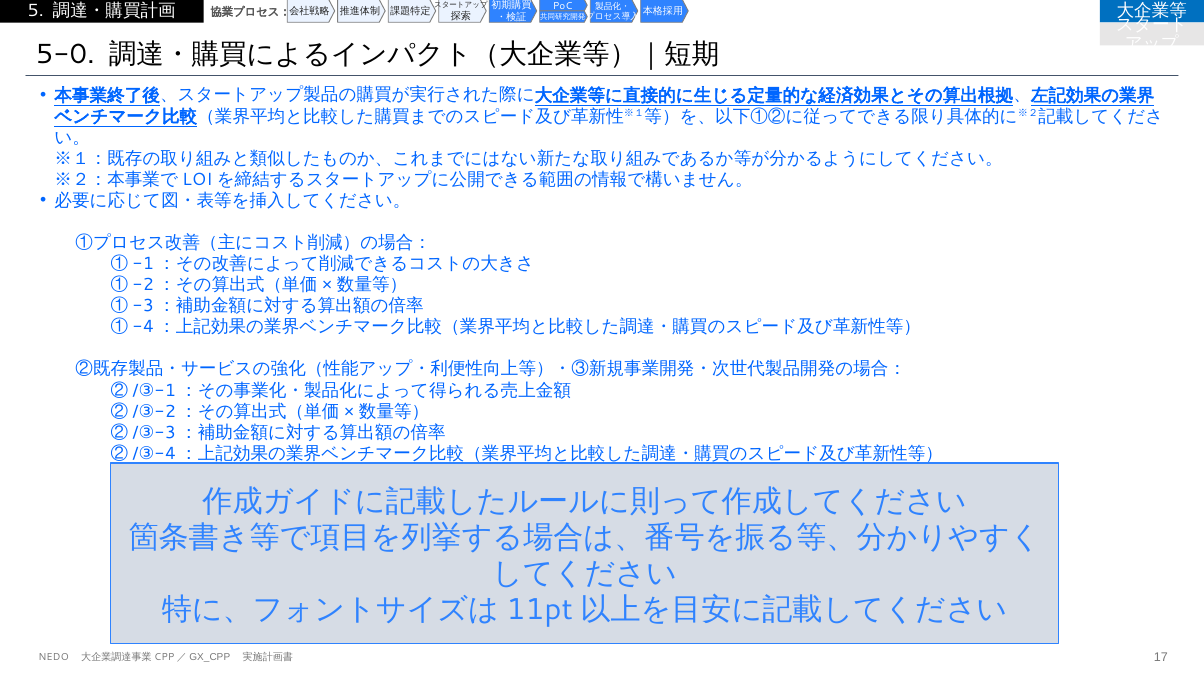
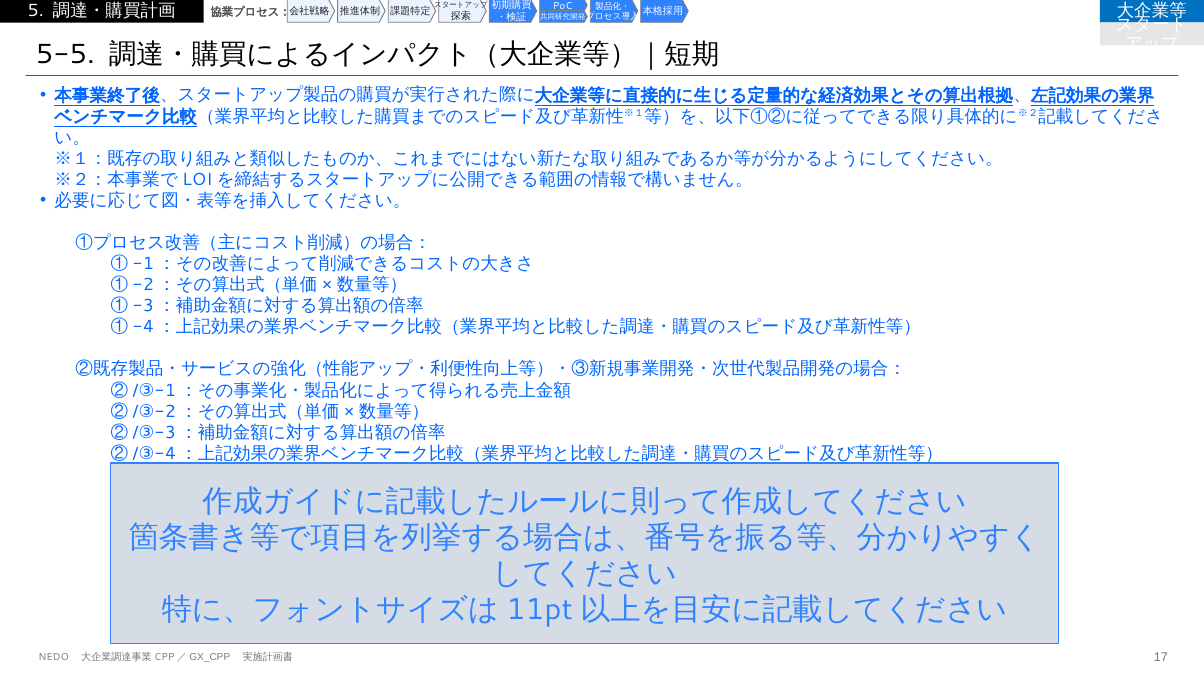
5-0: 5-0 -> 5-5
